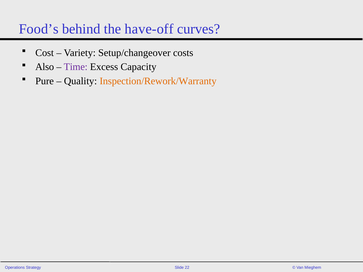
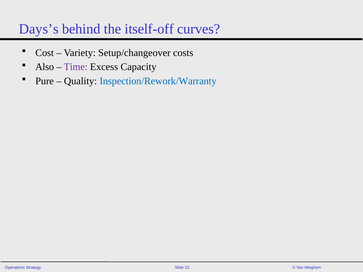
Food’s: Food’s -> Days’s
have-off: have-off -> itself-off
Inspection/Rework/Warranty colour: orange -> blue
